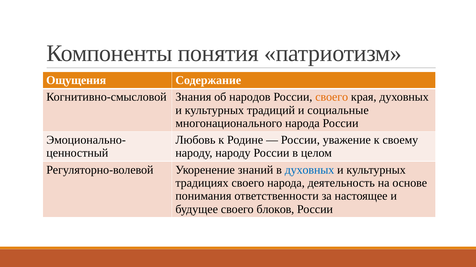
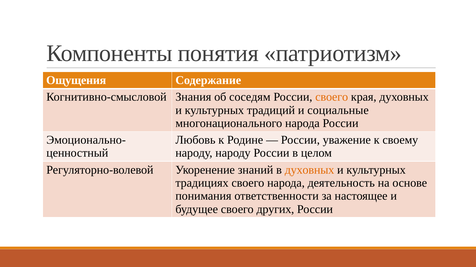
народов: народов -> соседям
духовных at (310, 170) colour: blue -> orange
блоков: блоков -> других
